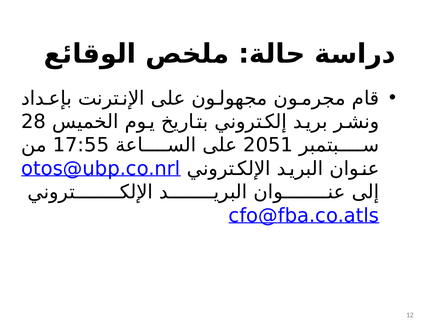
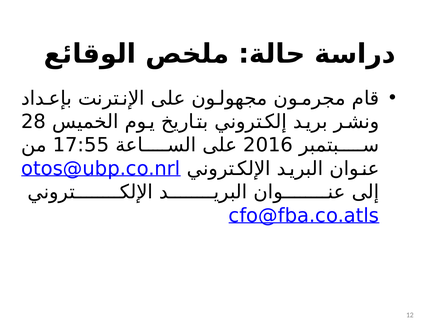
2051: 2051 -> 2016
